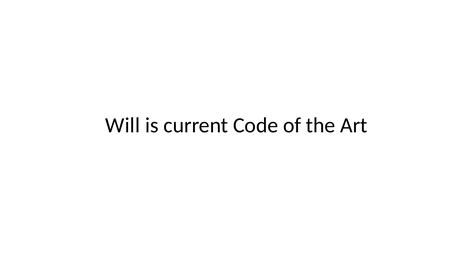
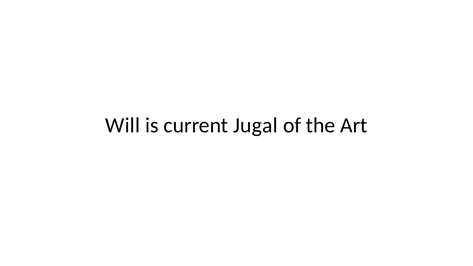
Code: Code -> Jugal
